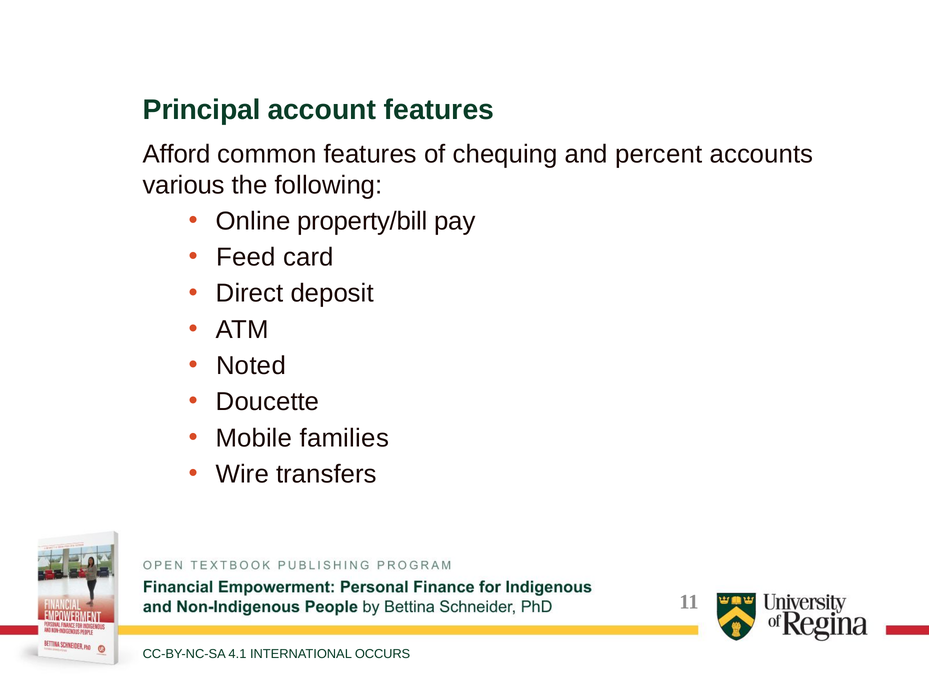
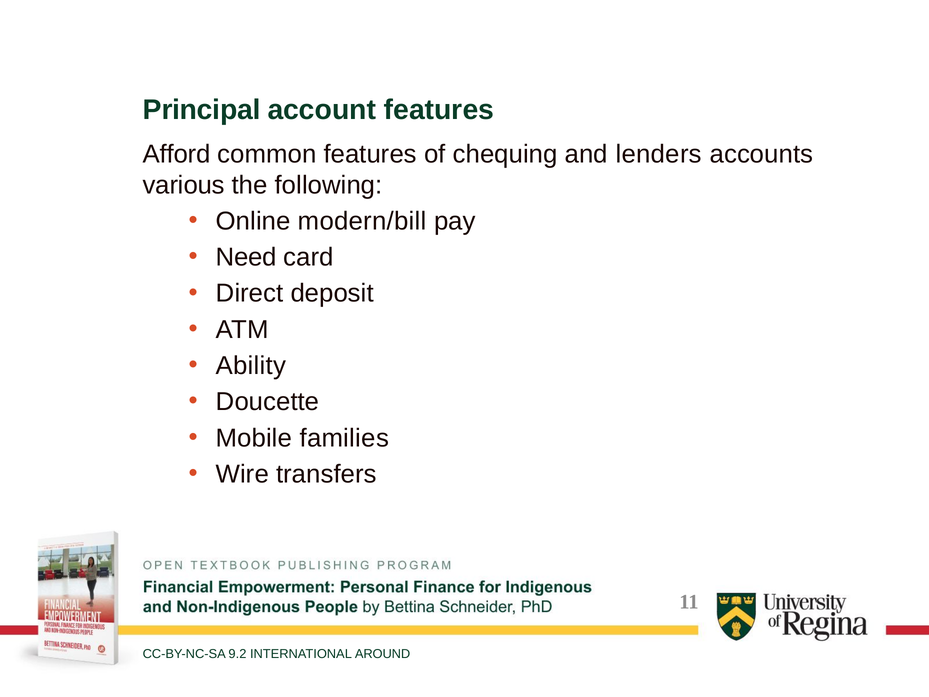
percent: percent -> lenders
property/bill: property/bill -> modern/bill
Feed: Feed -> Need
Noted: Noted -> Ability
4.1: 4.1 -> 9.2
OCCURS: OCCURS -> AROUND
